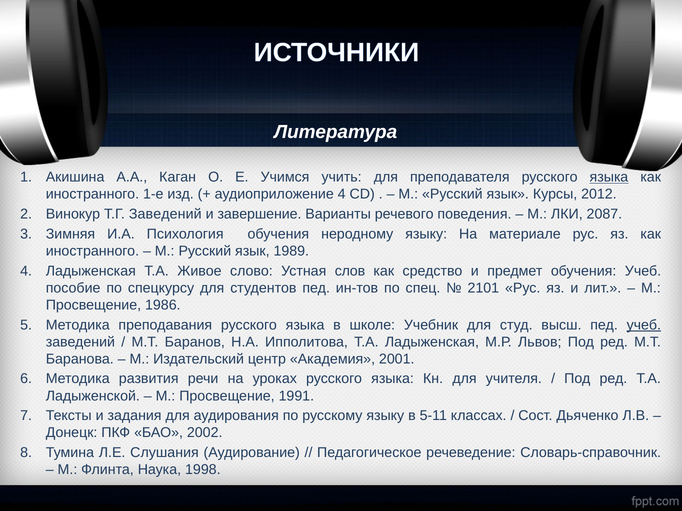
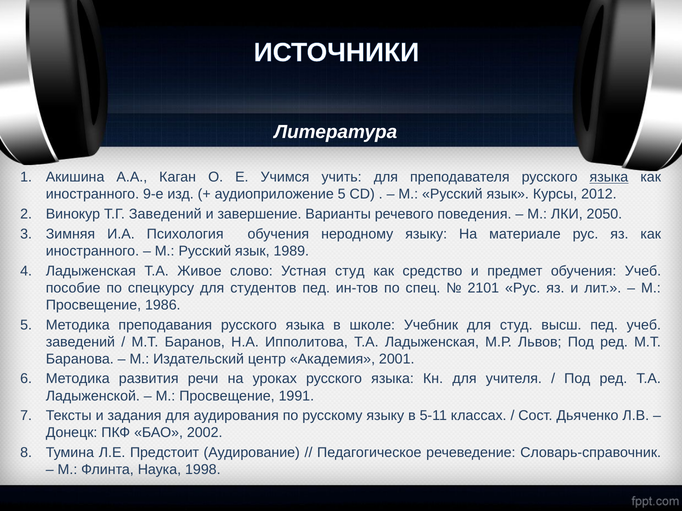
1-е: 1-е -> 9-е
аудиоприложение 4: 4 -> 5
2087: 2087 -> 2050
Устная слов: слов -> студ
учеб at (644, 325) underline: present -> none
Слушания: Слушания -> Предстоит
